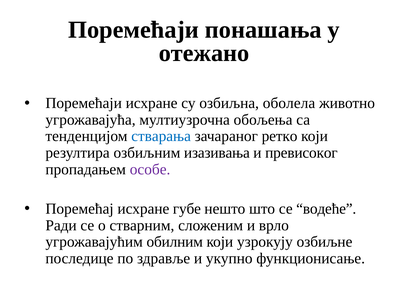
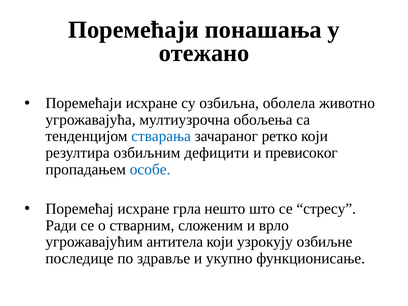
изазивања: изазивања -> дефицити
особе colour: purple -> blue
губе: губе -> грла
водеће: водеће -> стресу
обилним: обилним -> антитела
